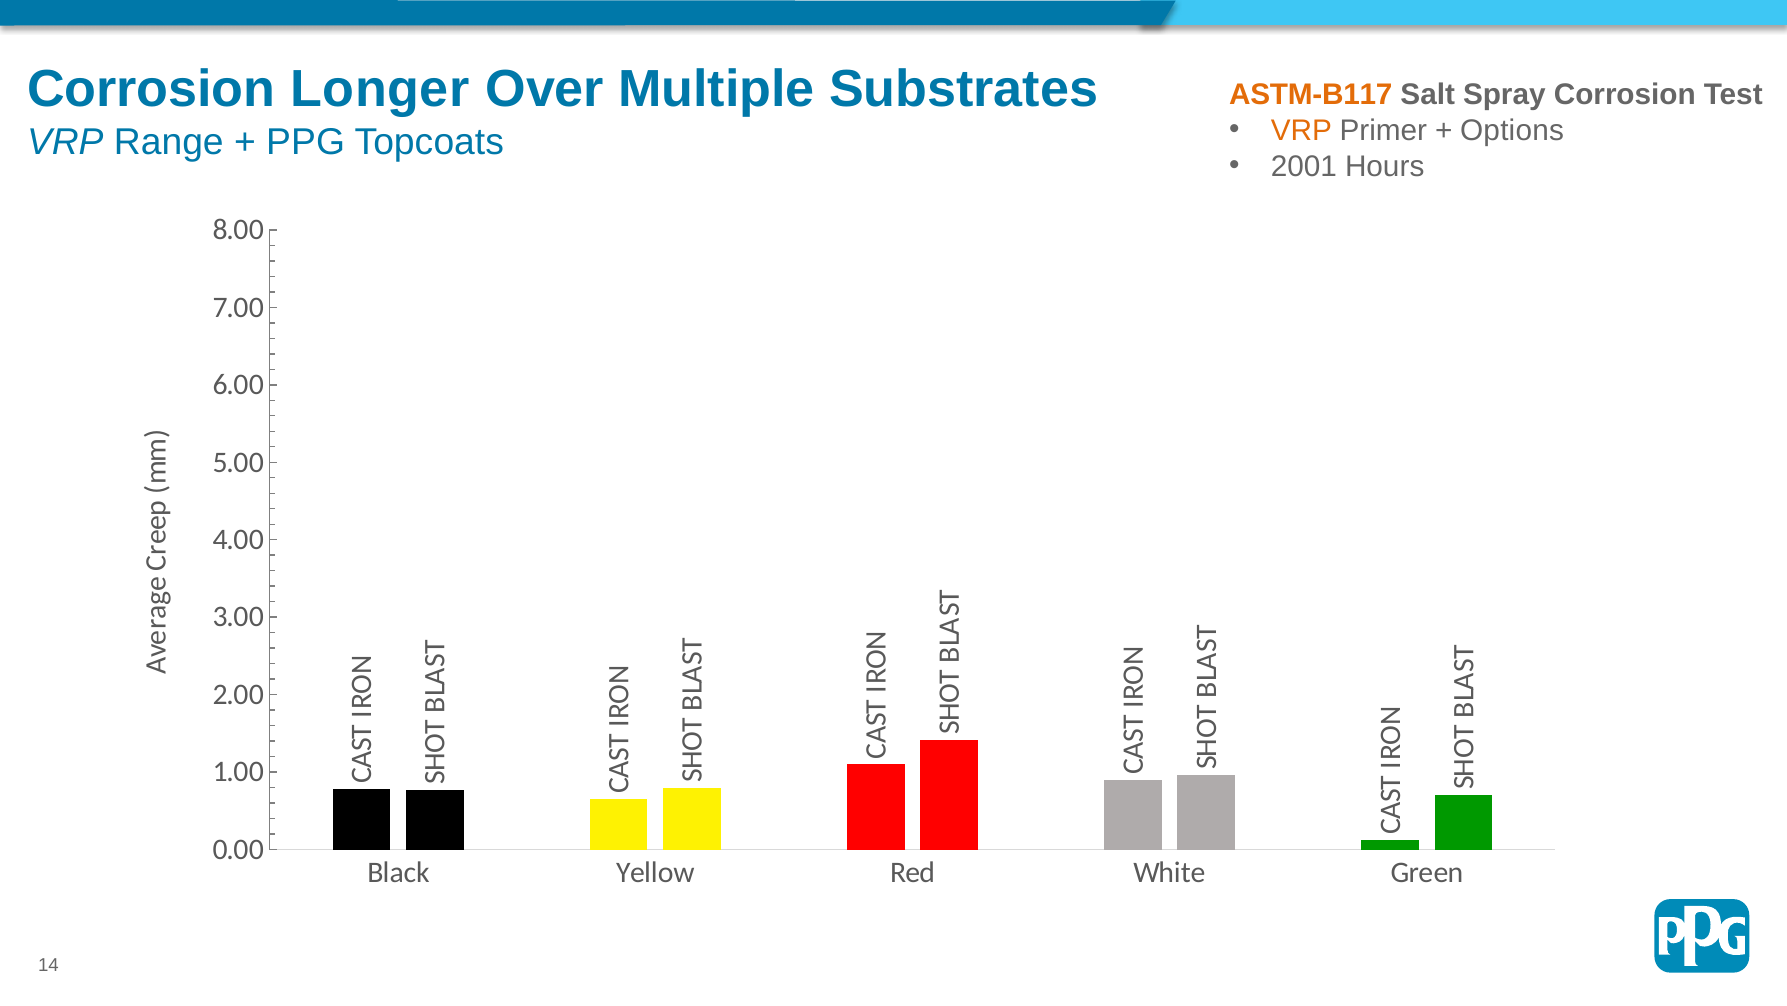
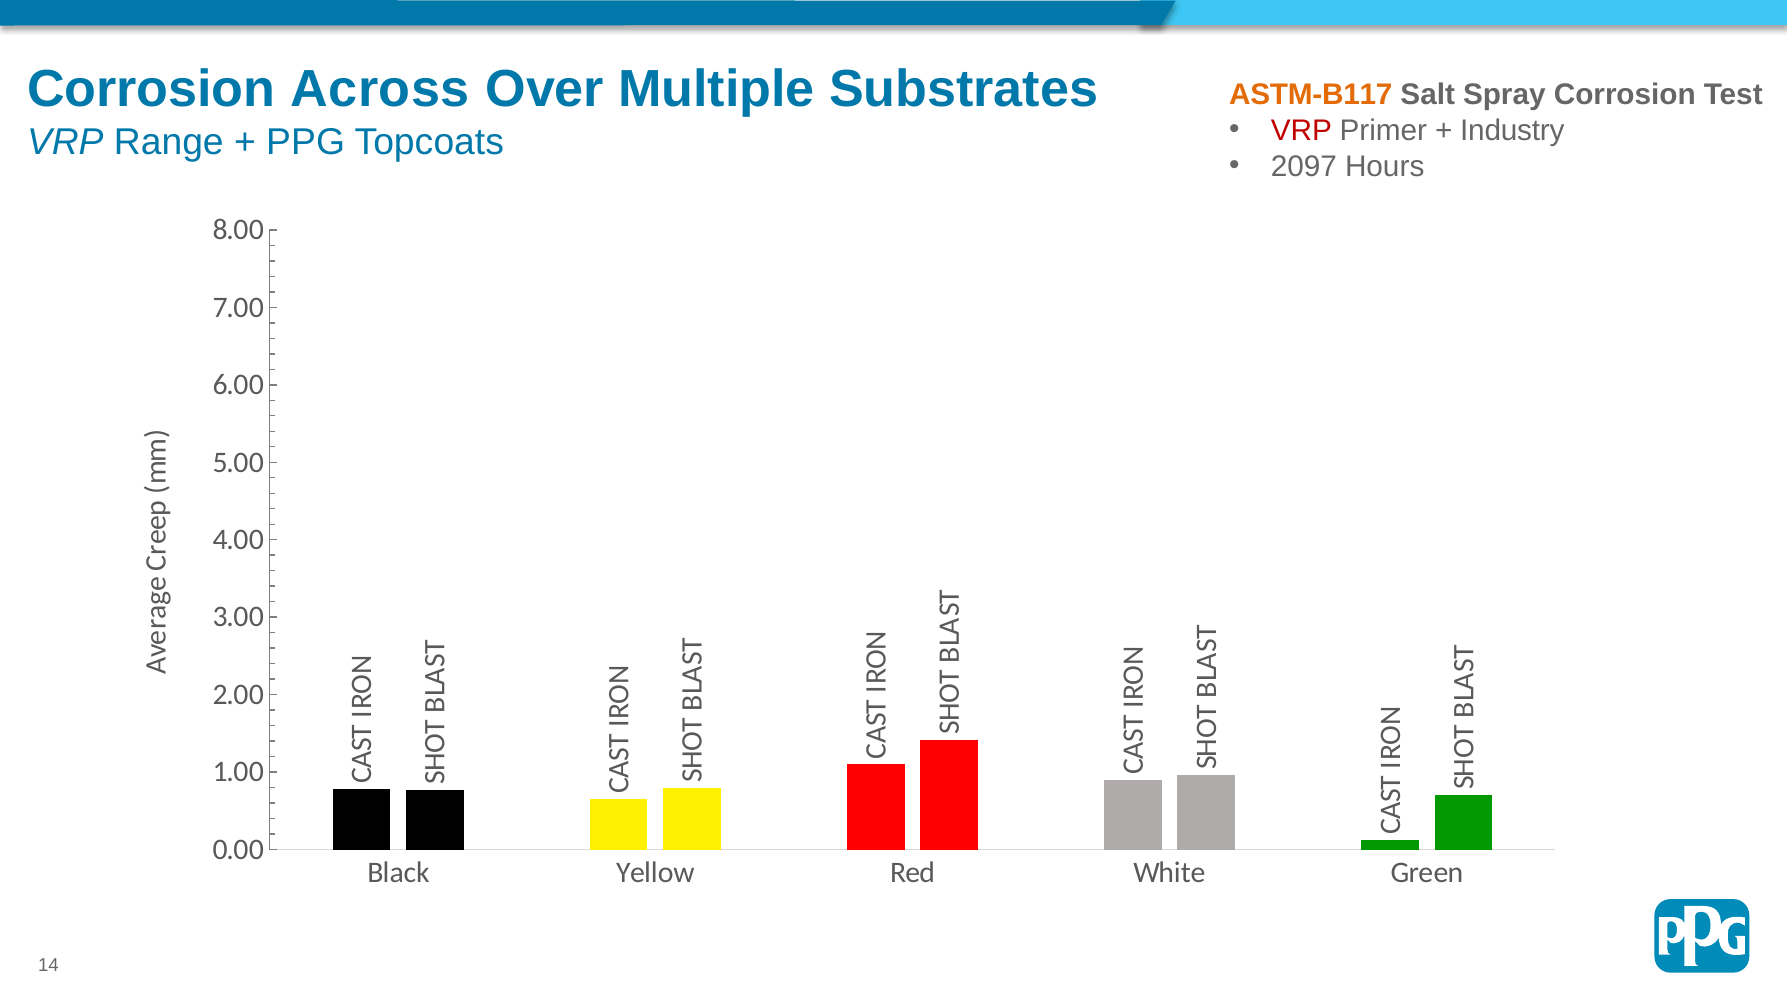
Longer: Longer -> Across
VRP at (1301, 131) colour: orange -> red
Options: Options -> Industry
2001: 2001 -> 2097
